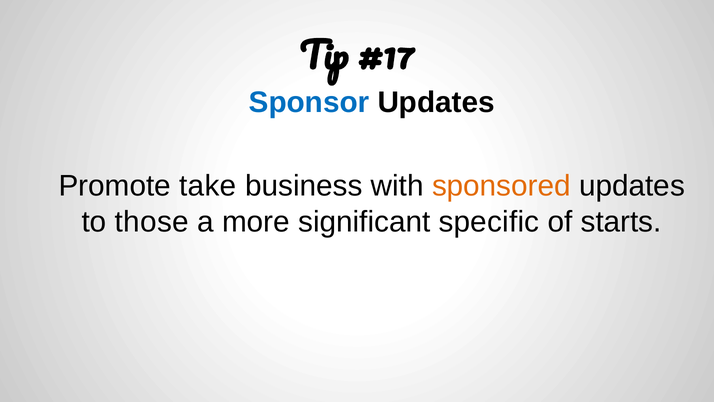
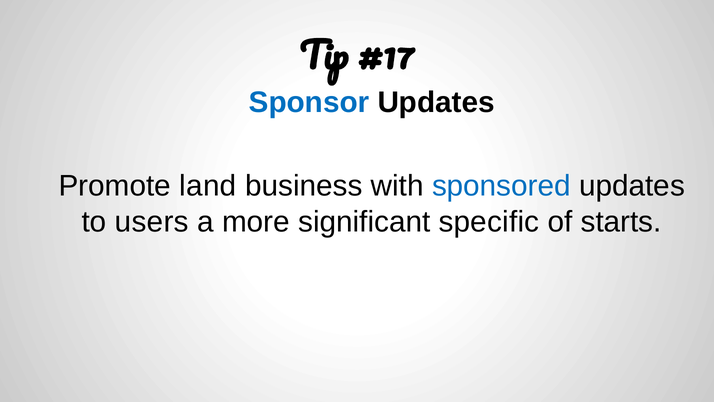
take: take -> land
sponsored colour: orange -> blue
those: those -> users
